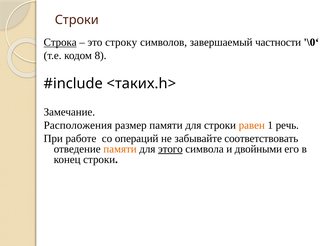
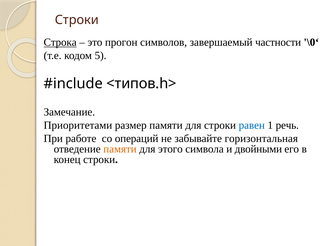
строку: строку -> прогон
8: 8 -> 5
<таких.h>: <таких.h> -> <типов.h>
Расположения: Расположения -> Приоритетами
равен colour: orange -> blue
соответствовать: соответствовать -> горизонтальная
этого underline: present -> none
